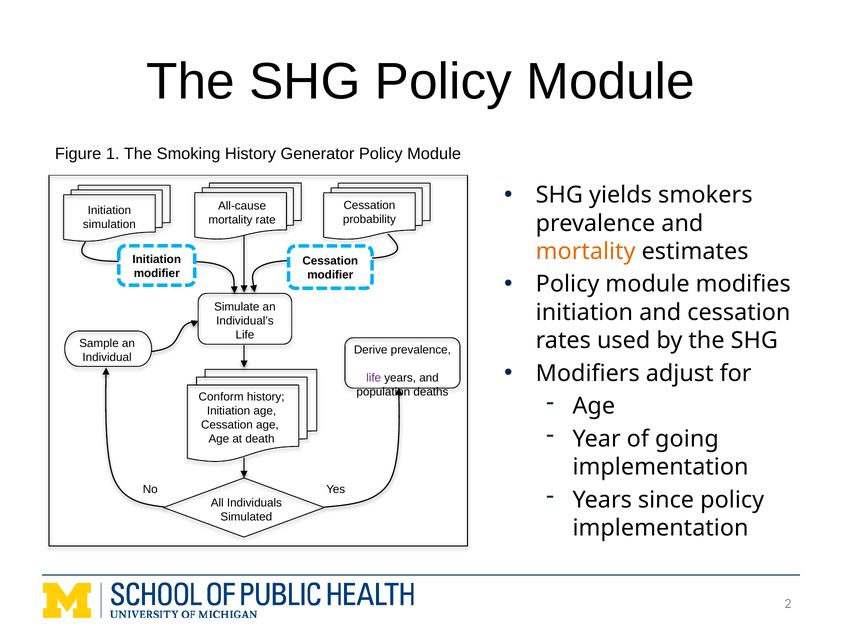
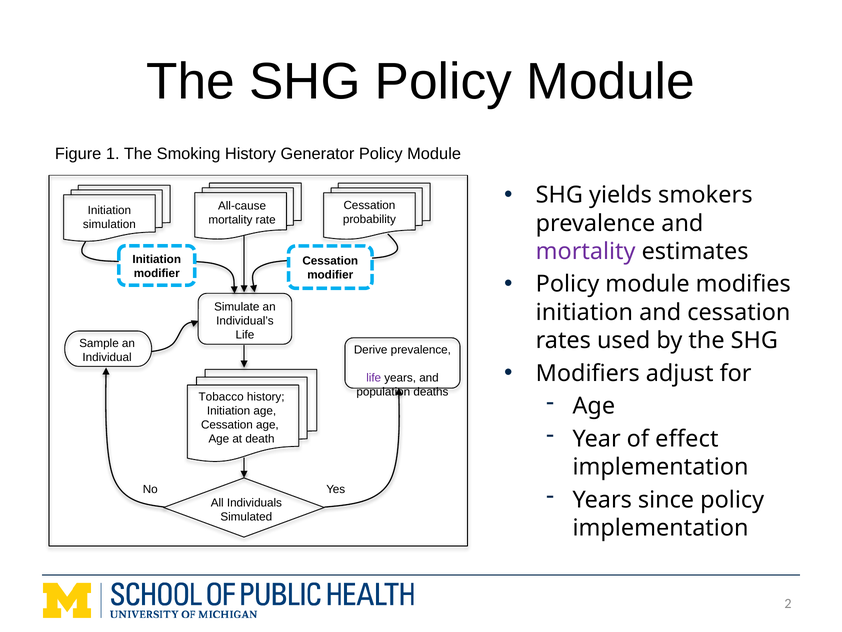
mortality at (586, 251) colour: orange -> purple
Conform: Conform -> Tobacco
going: going -> effect
